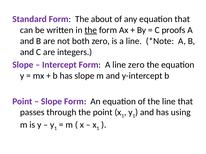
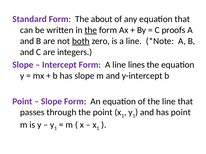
both underline: none -> present
line zero: zero -> lines
has using: using -> point
